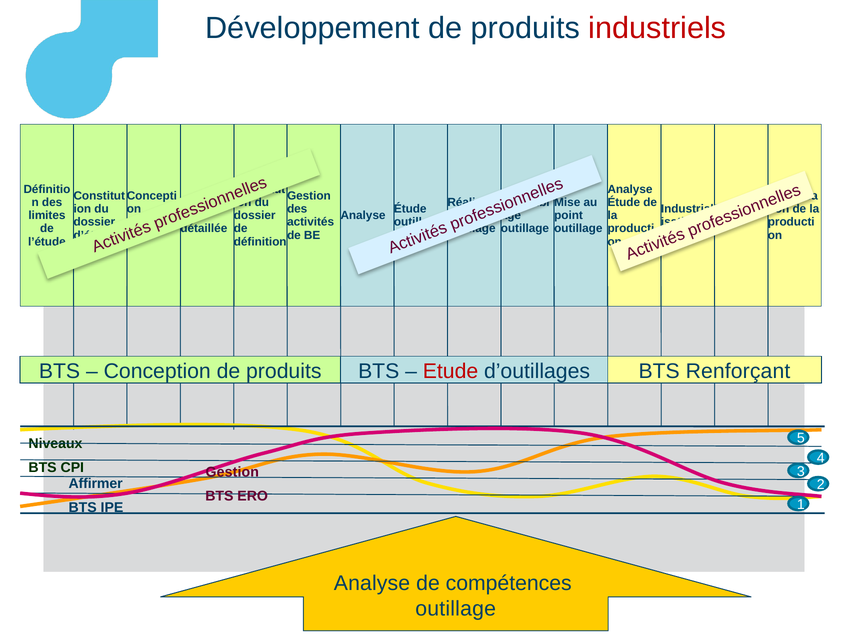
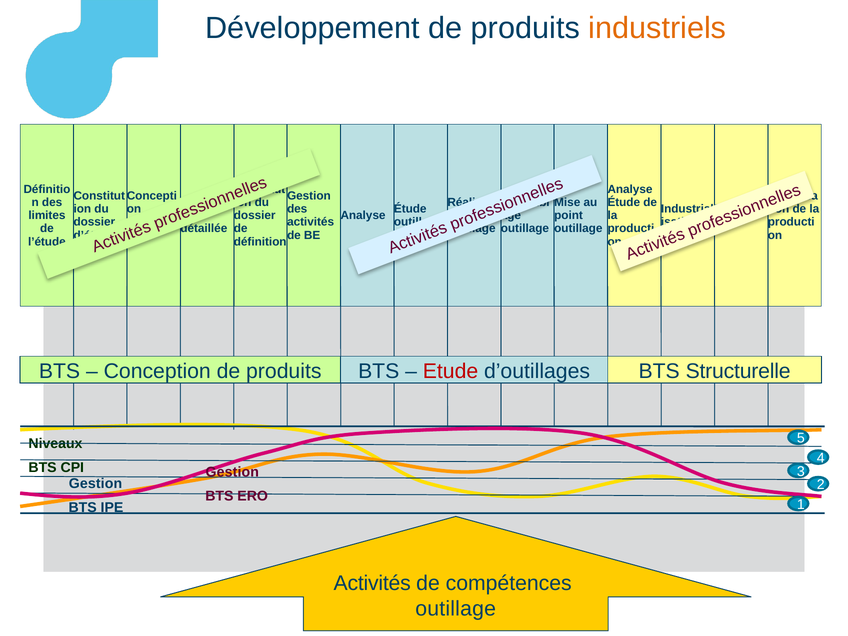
industriels colour: red -> orange
Renforçant: Renforçant -> Structurelle
Affirmer at (96, 483): Affirmer -> Gestion
Analyse at (372, 583): Analyse -> Activités
